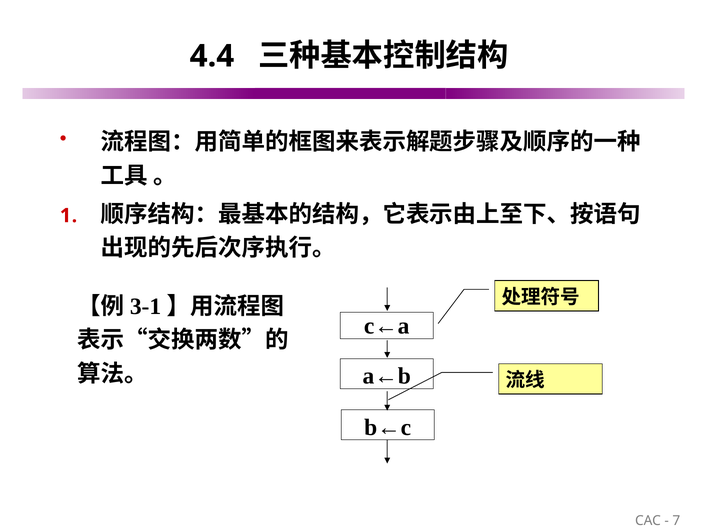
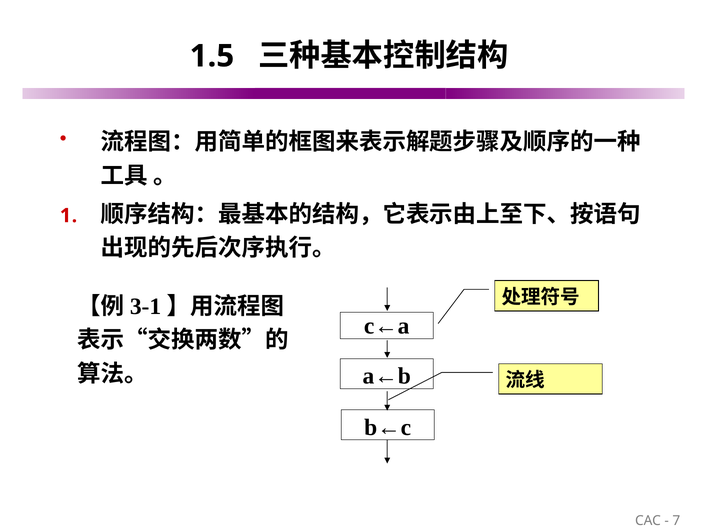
4.4: 4.4 -> 1.5
